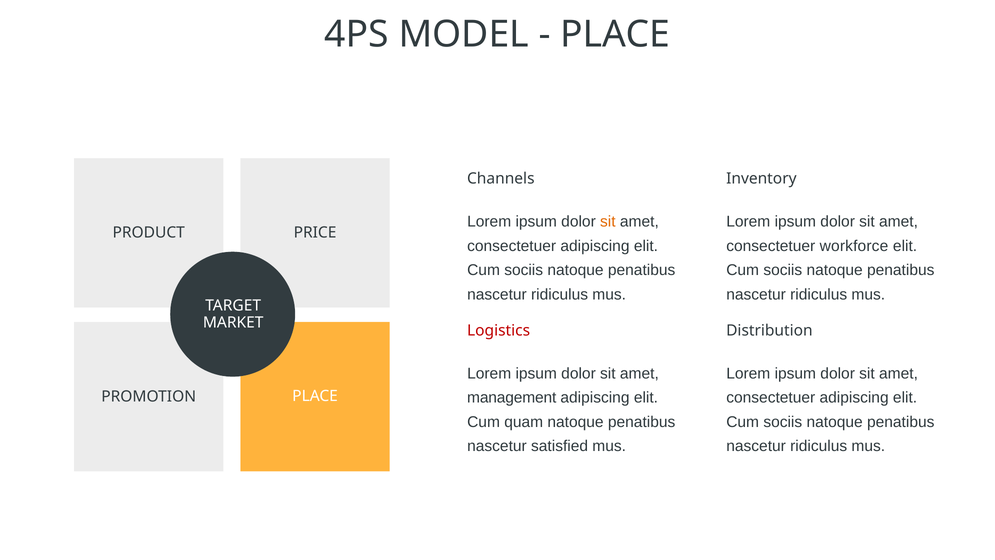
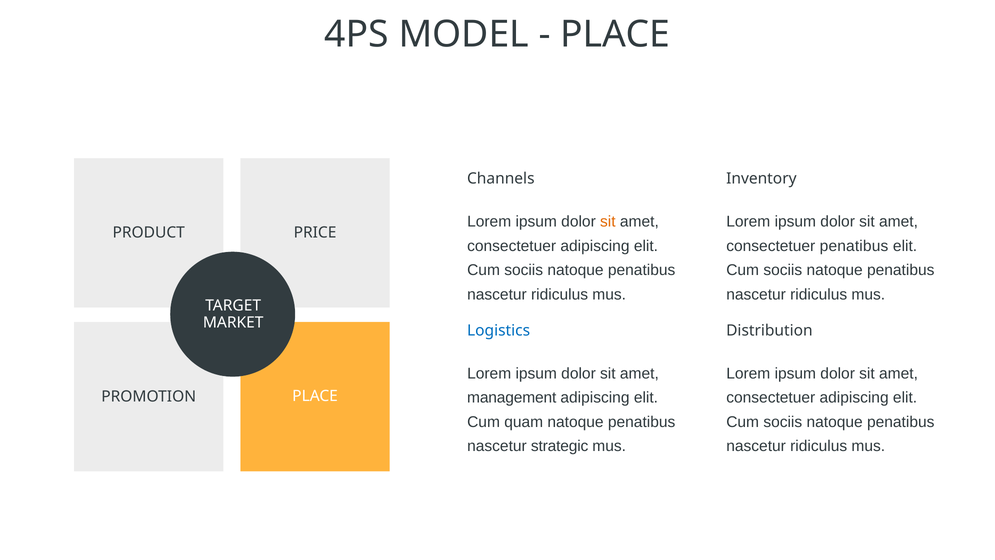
consectetuer workforce: workforce -> penatibus
Logistics colour: red -> blue
satisfied: satisfied -> strategic
